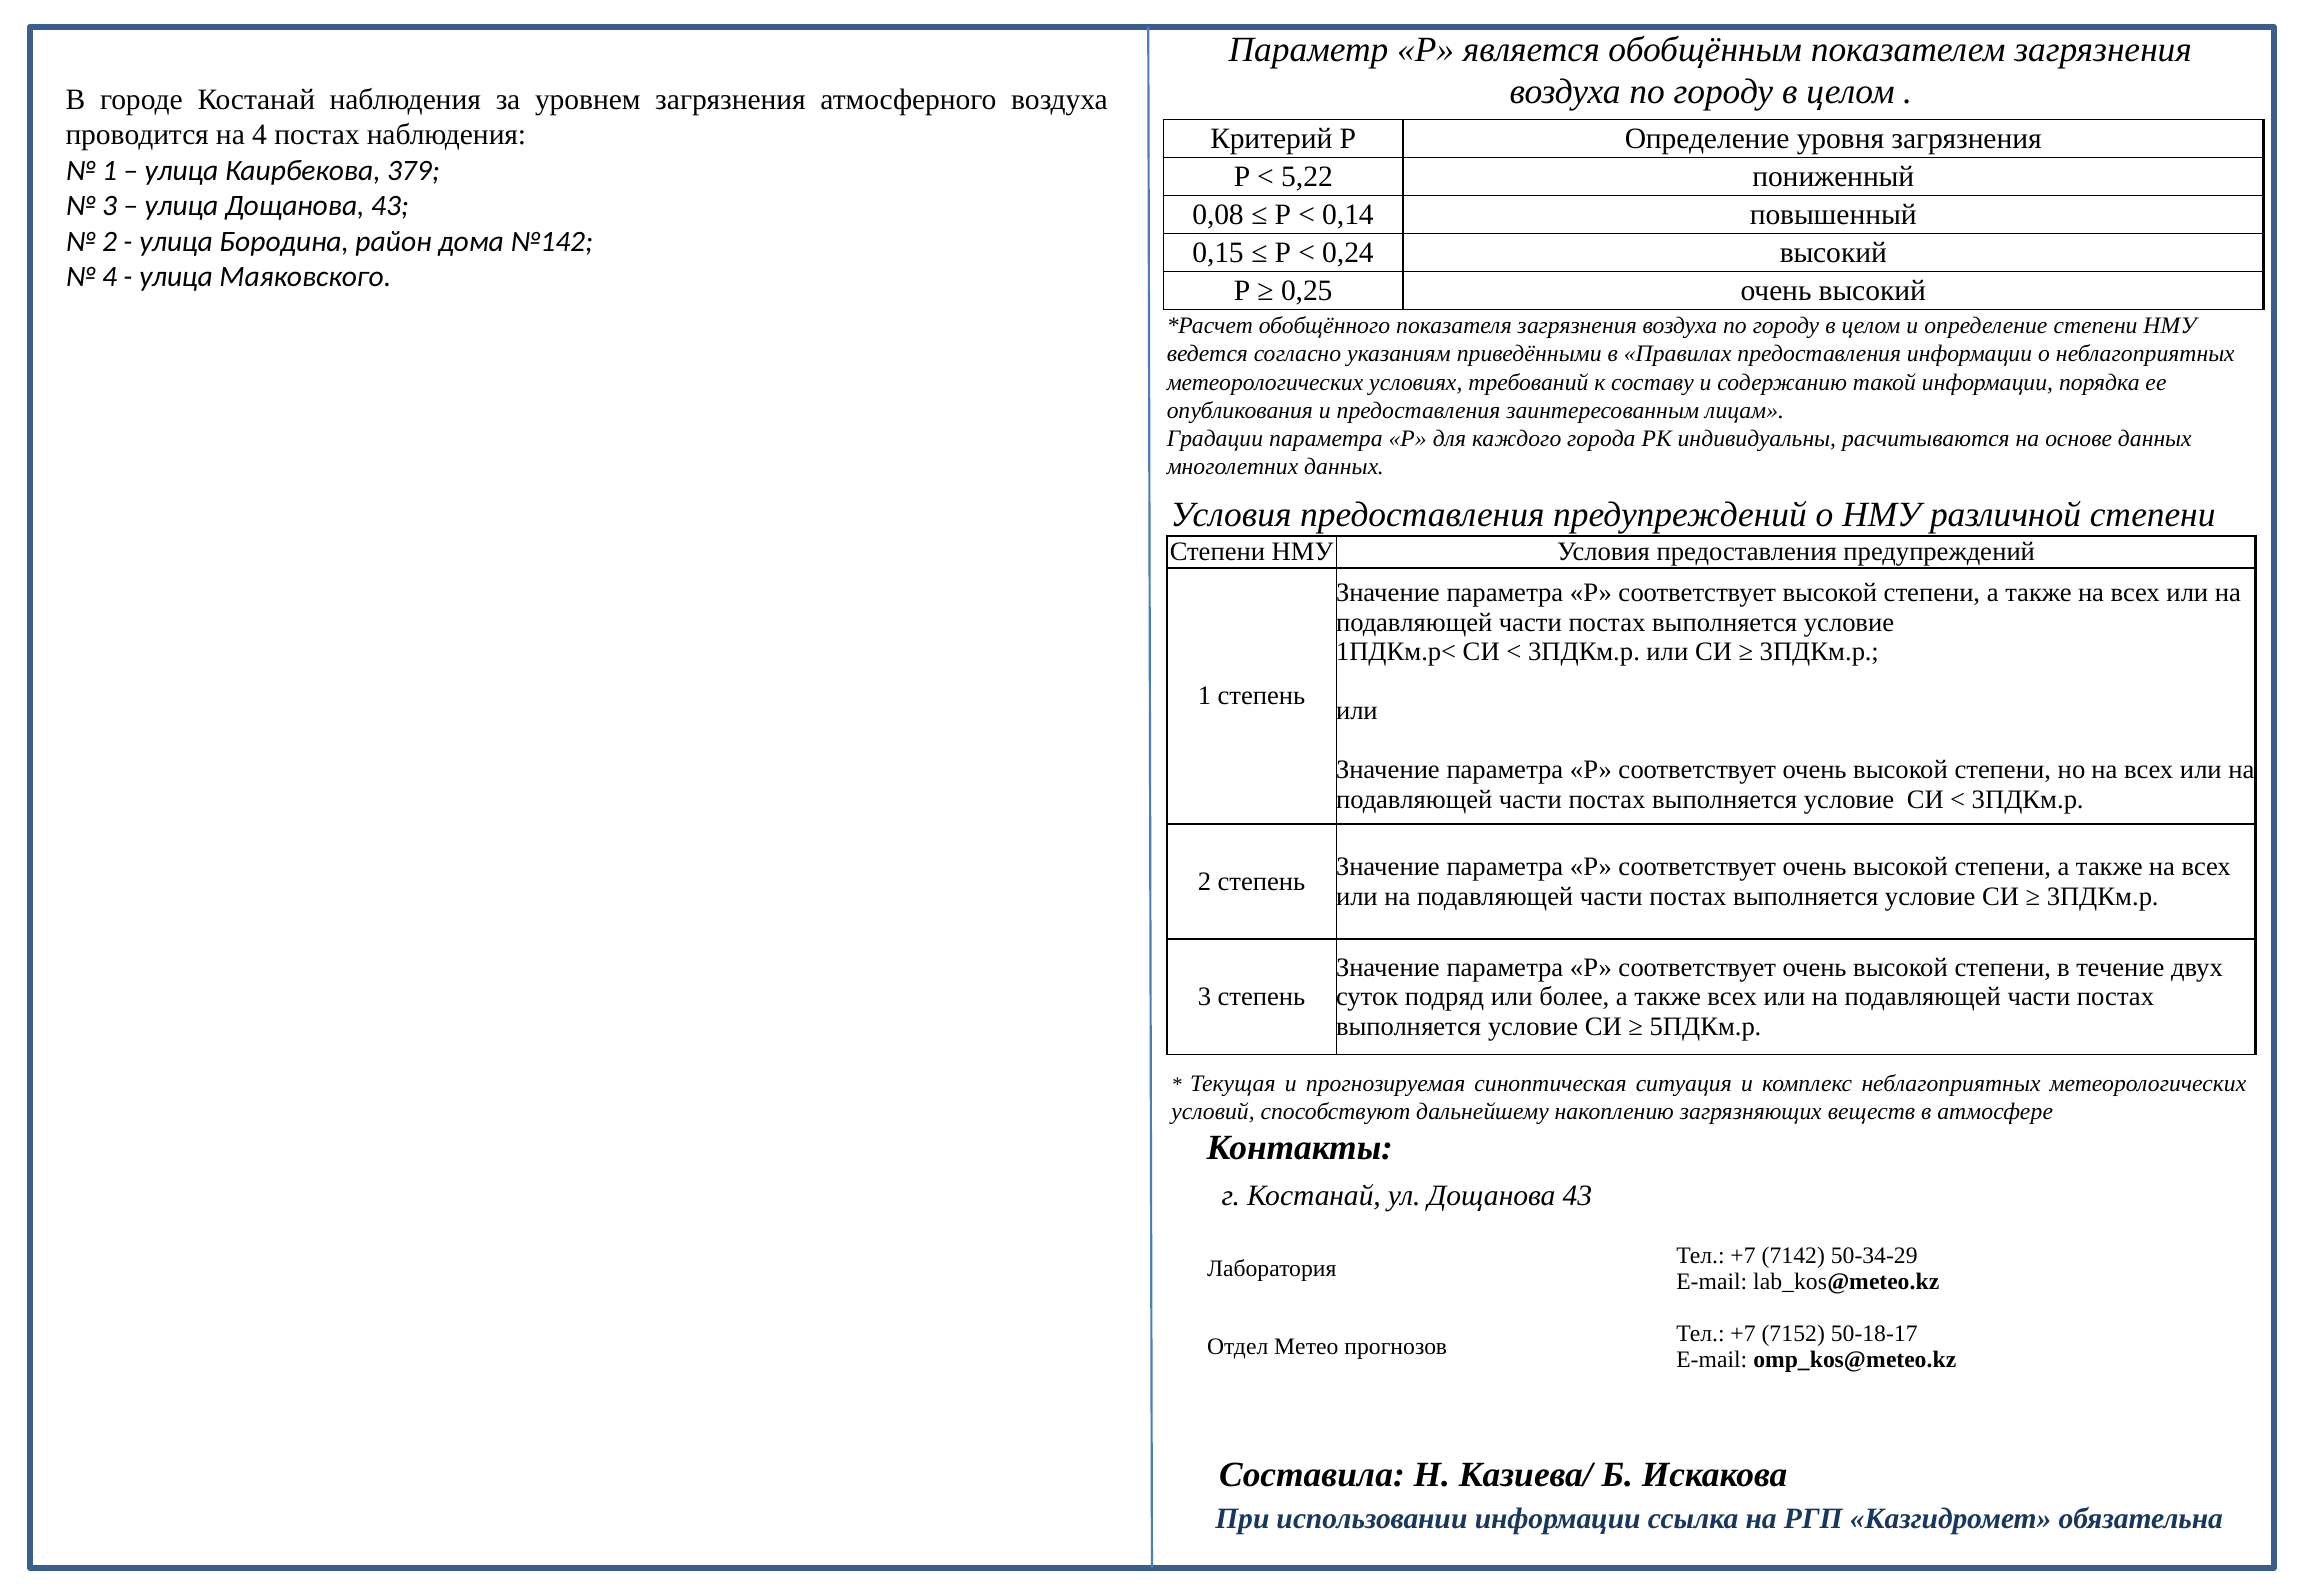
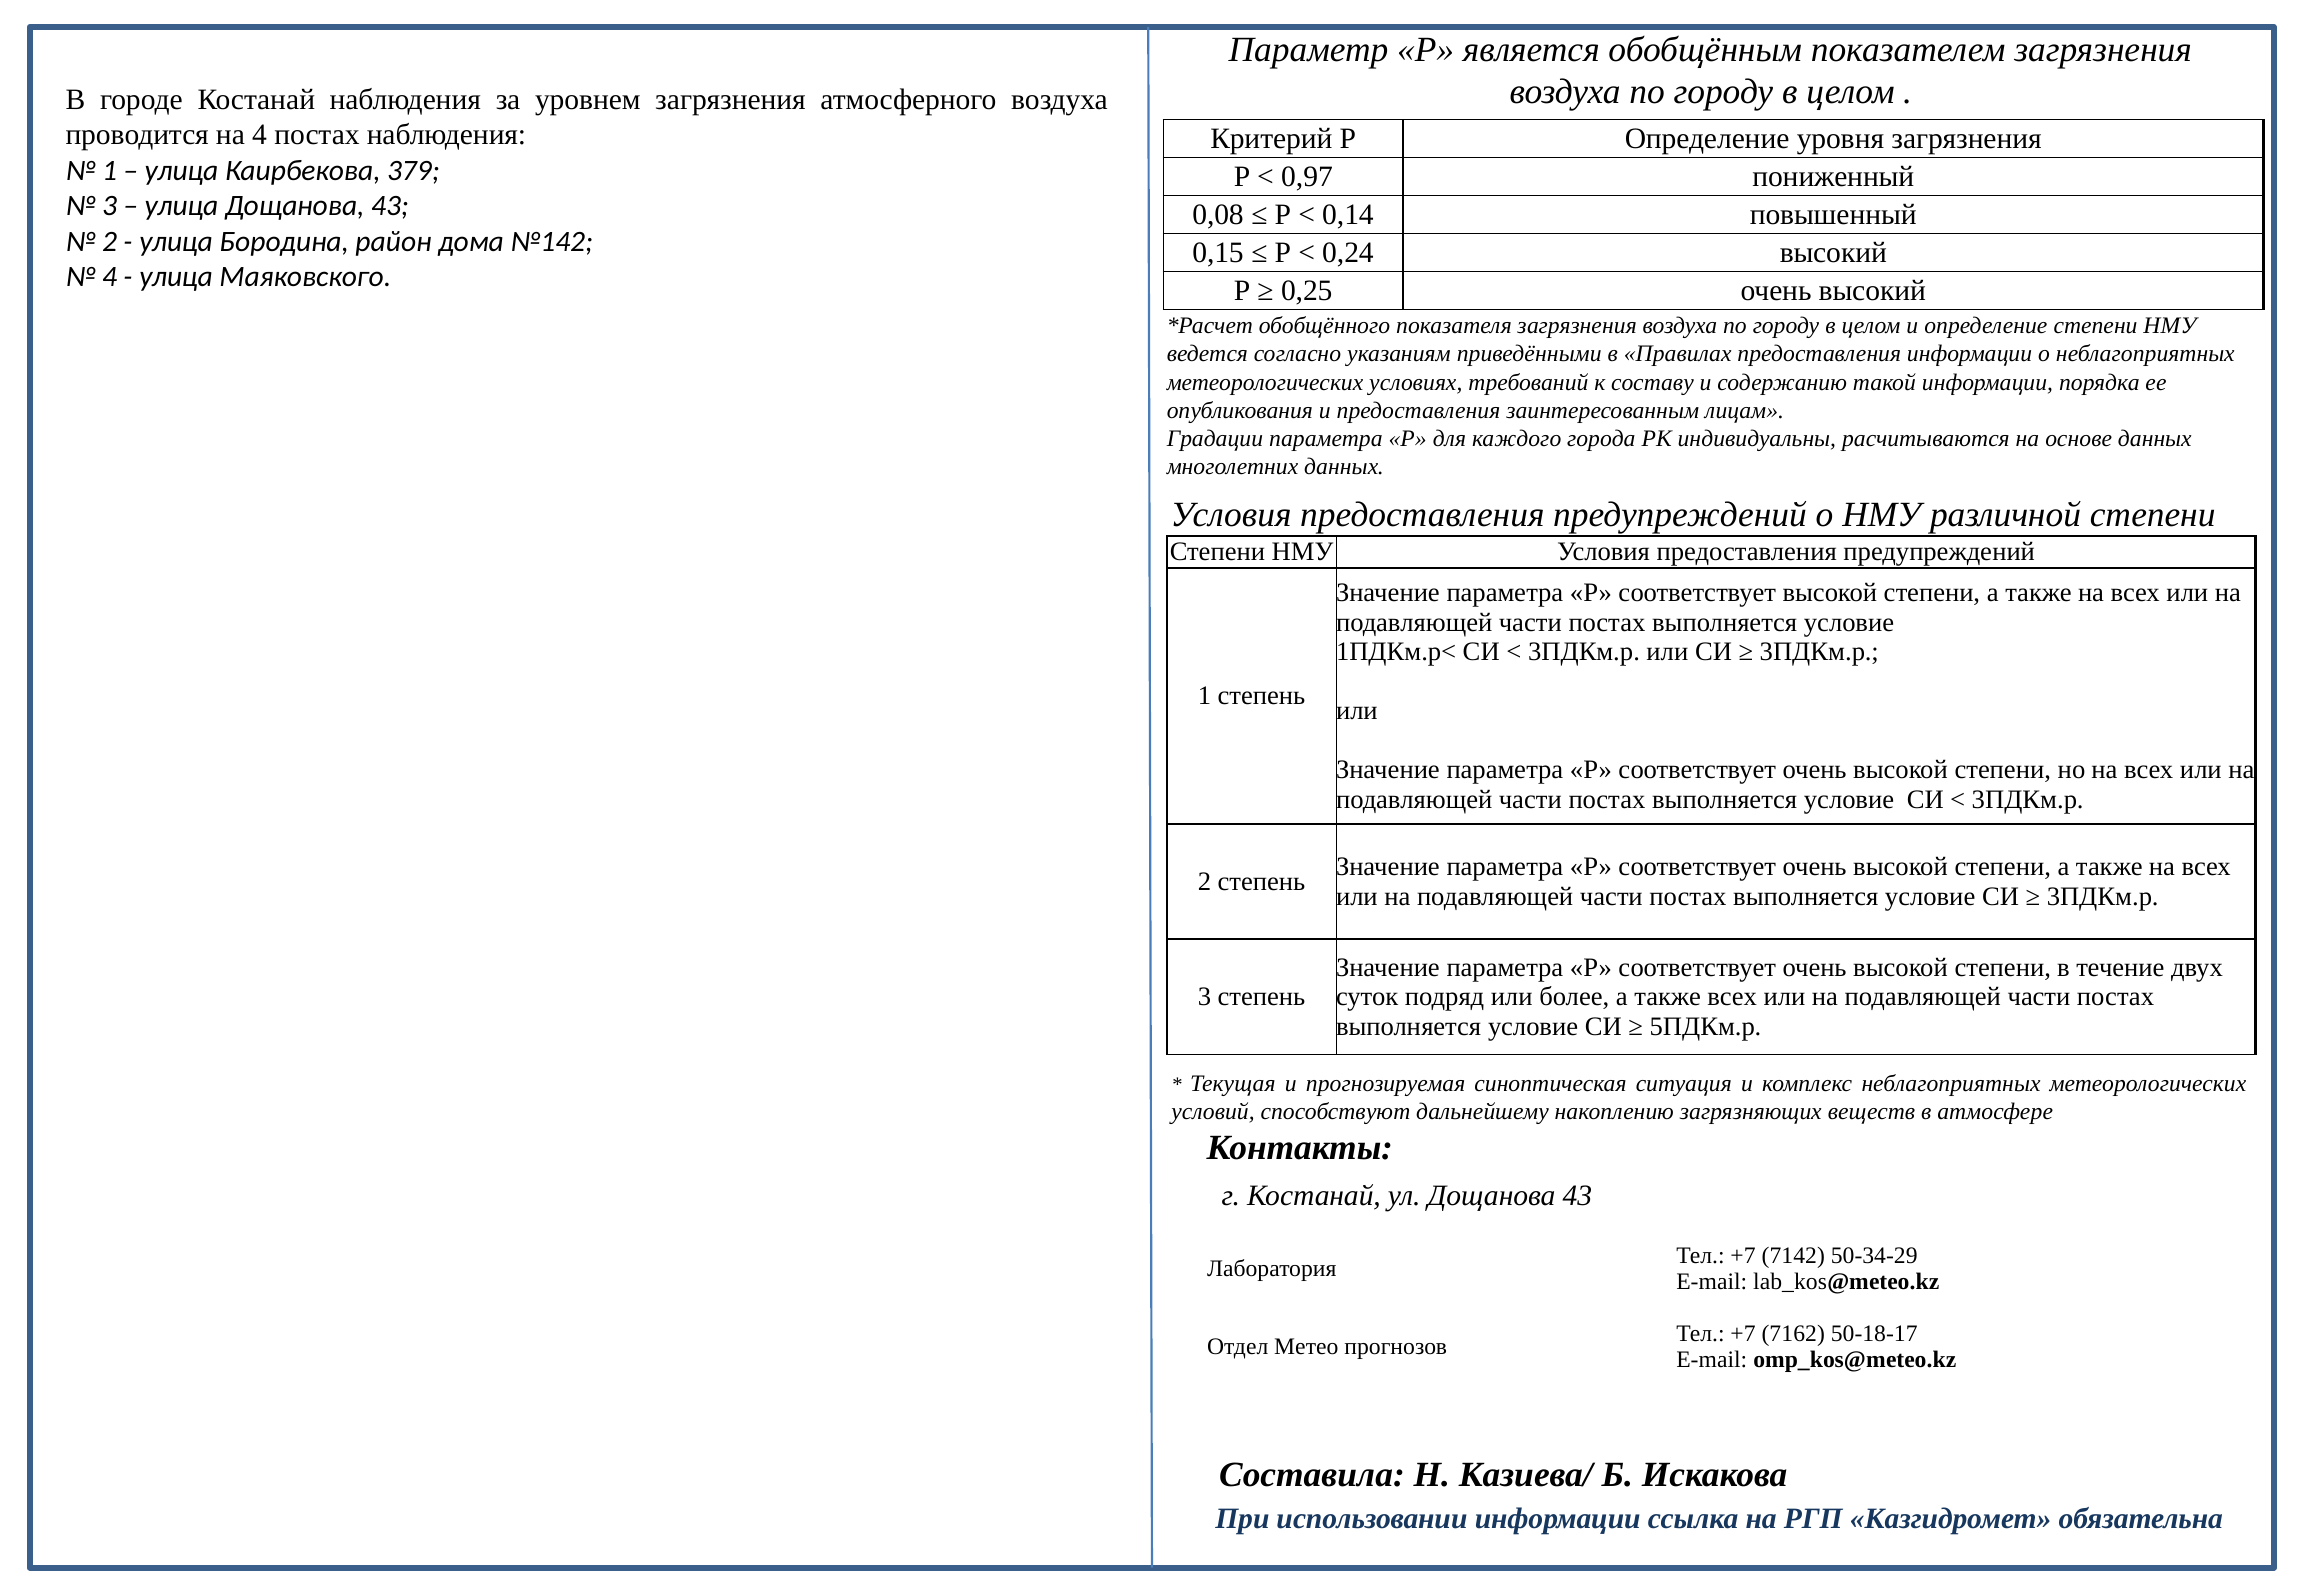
5,22: 5,22 -> 0,97
7152: 7152 -> 7162
